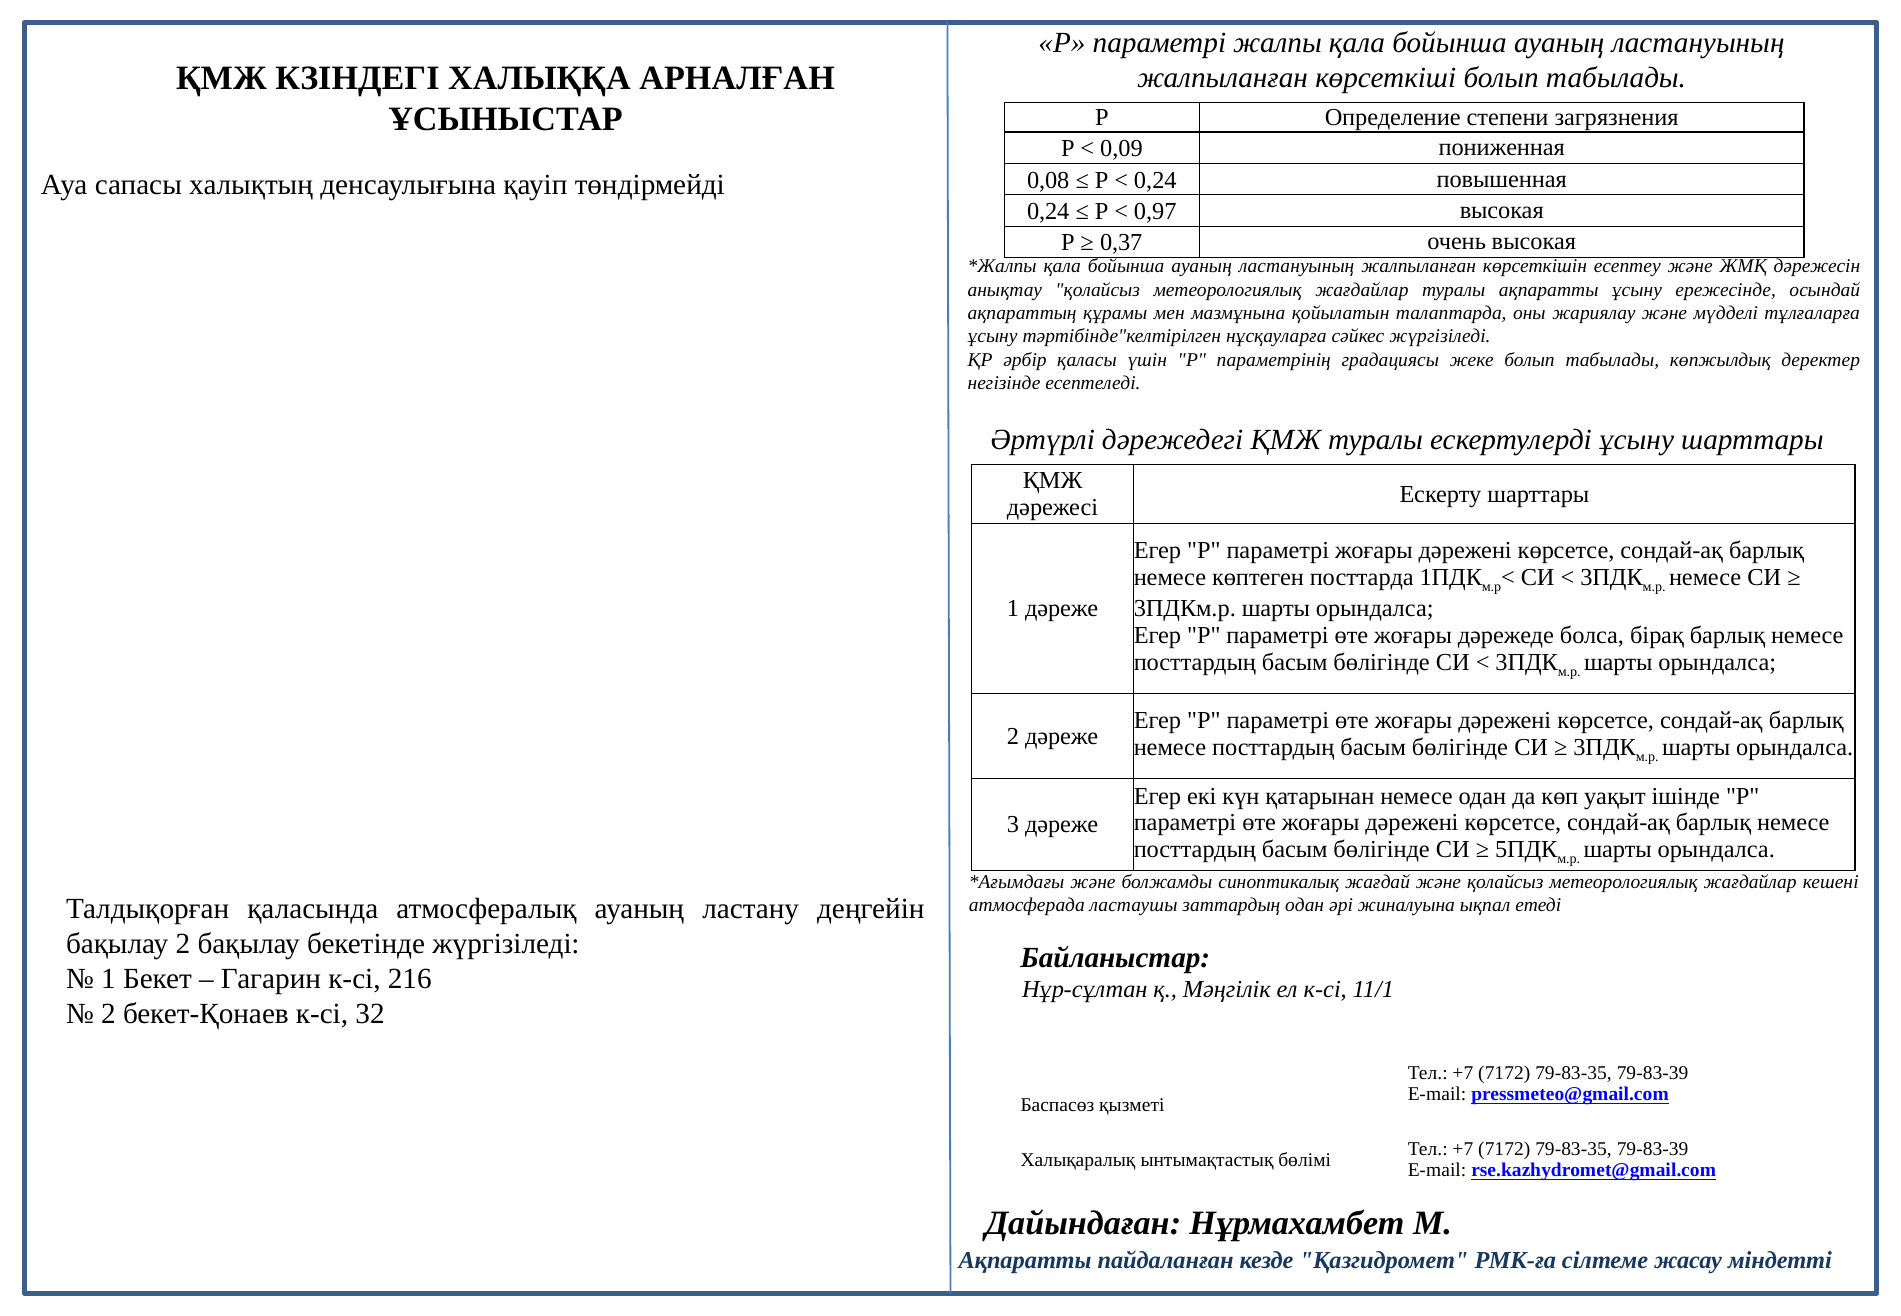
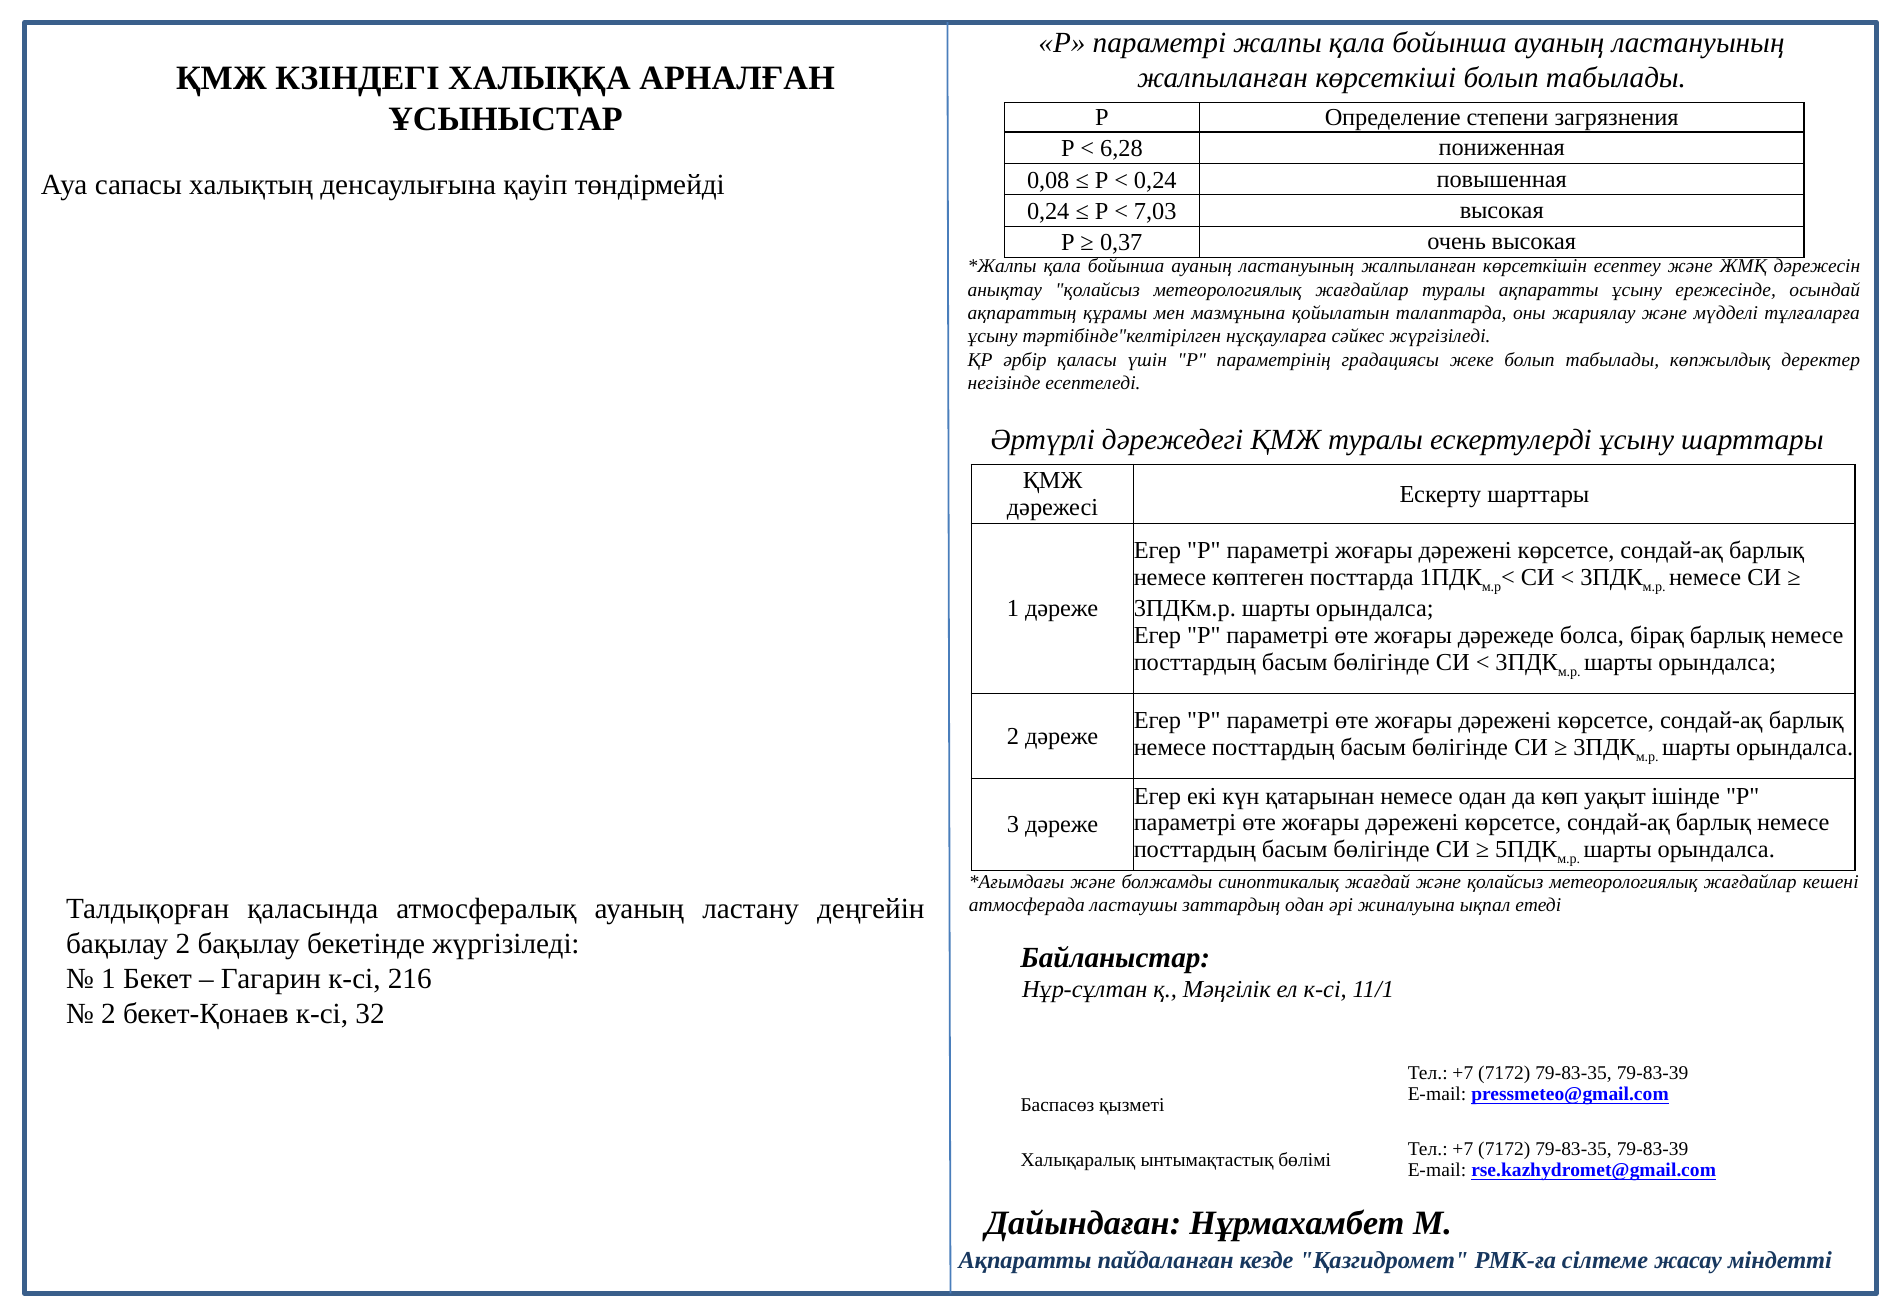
0,09: 0,09 -> 6,28
0,97: 0,97 -> 7,03
